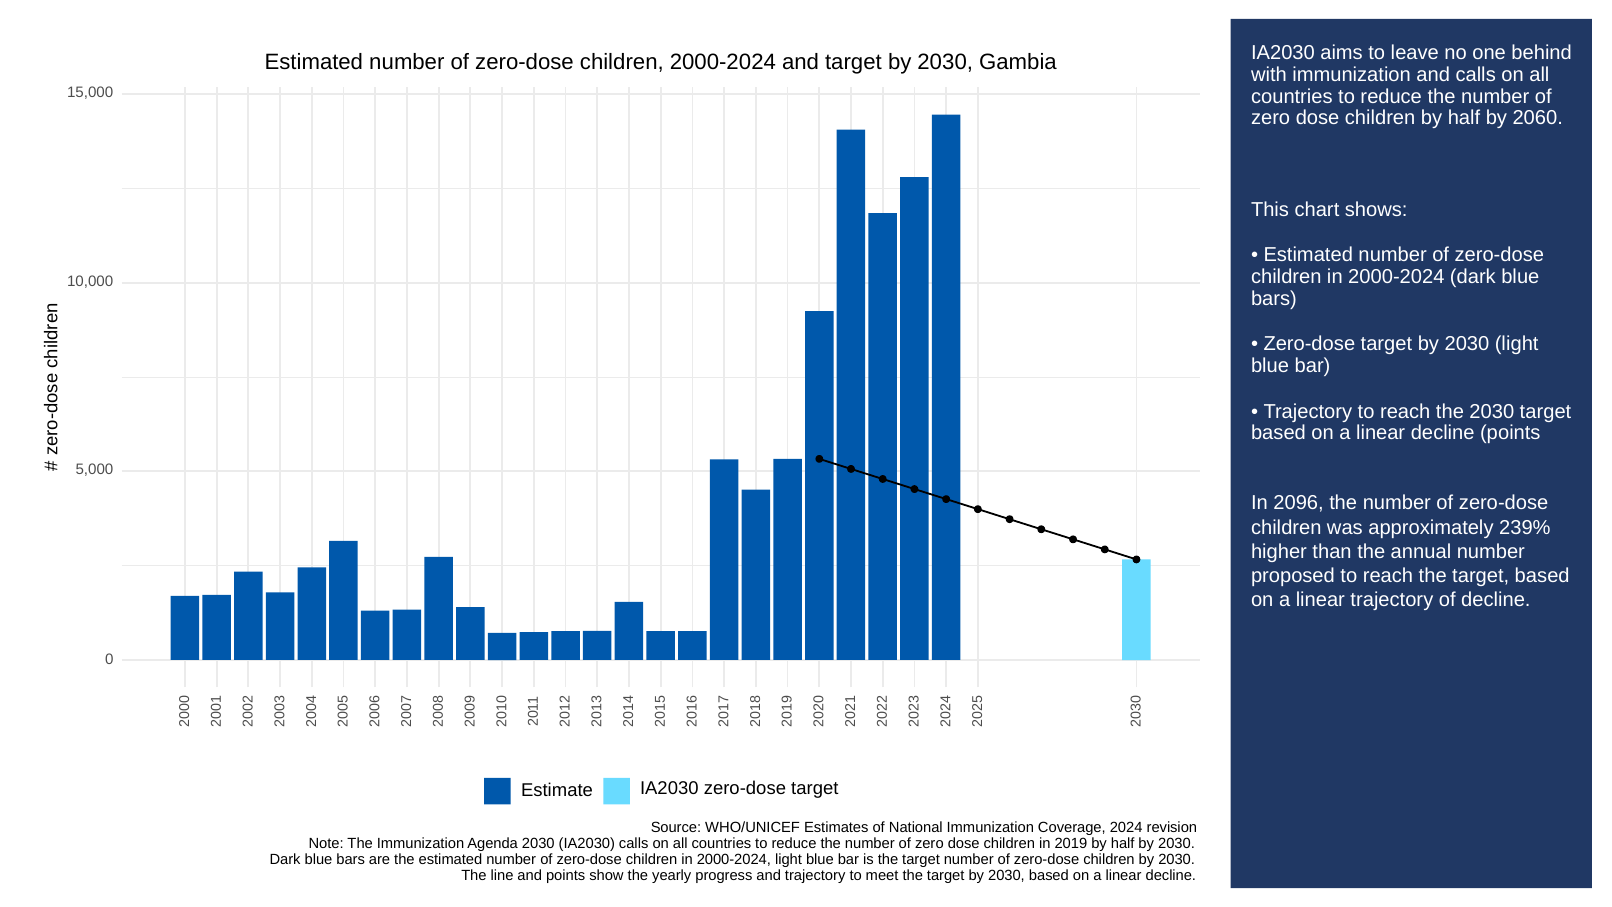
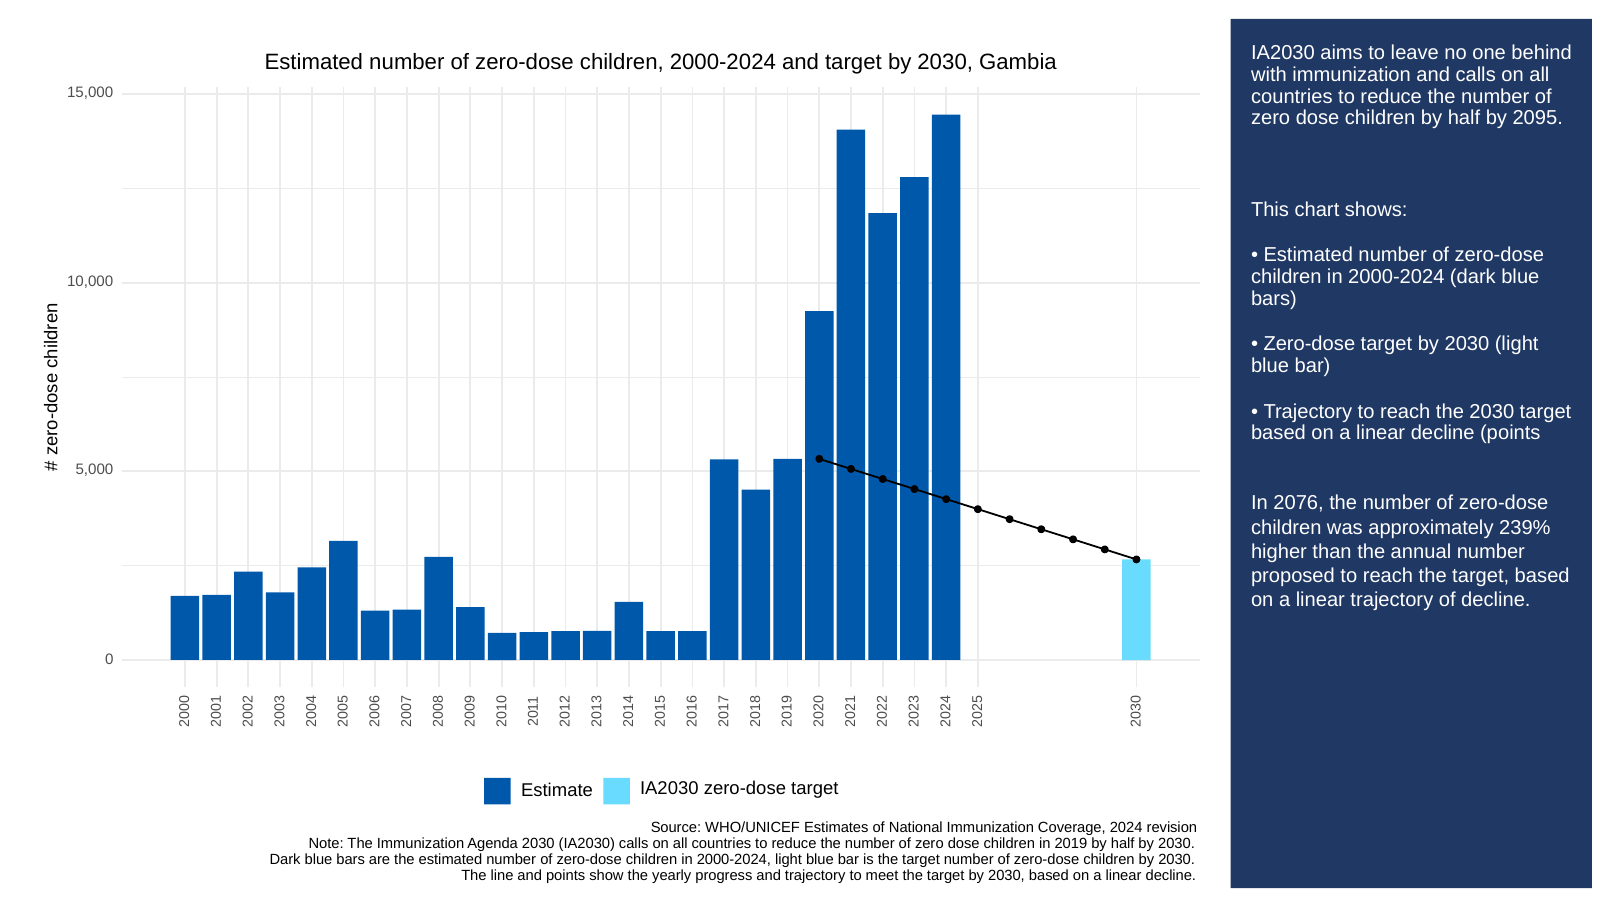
2060: 2060 -> 2095
2096: 2096 -> 2076
